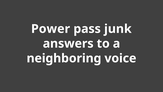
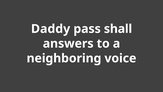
Power: Power -> Daddy
junk: junk -> shall
